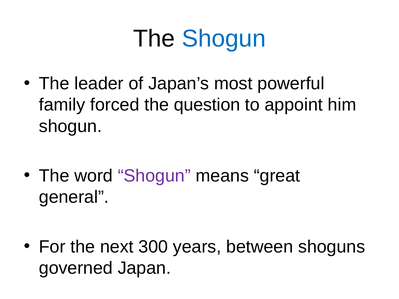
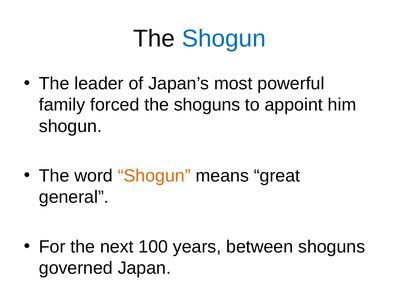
the question: question -> shoguns
Shogun at (154, 176) colour: purple -> orange
300: 300 -> 100
